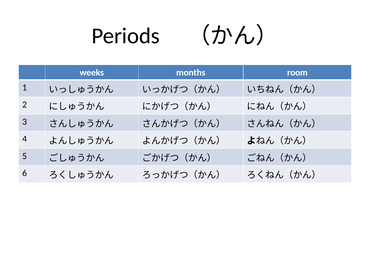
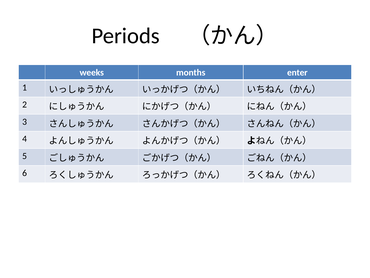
room: room -> enter
